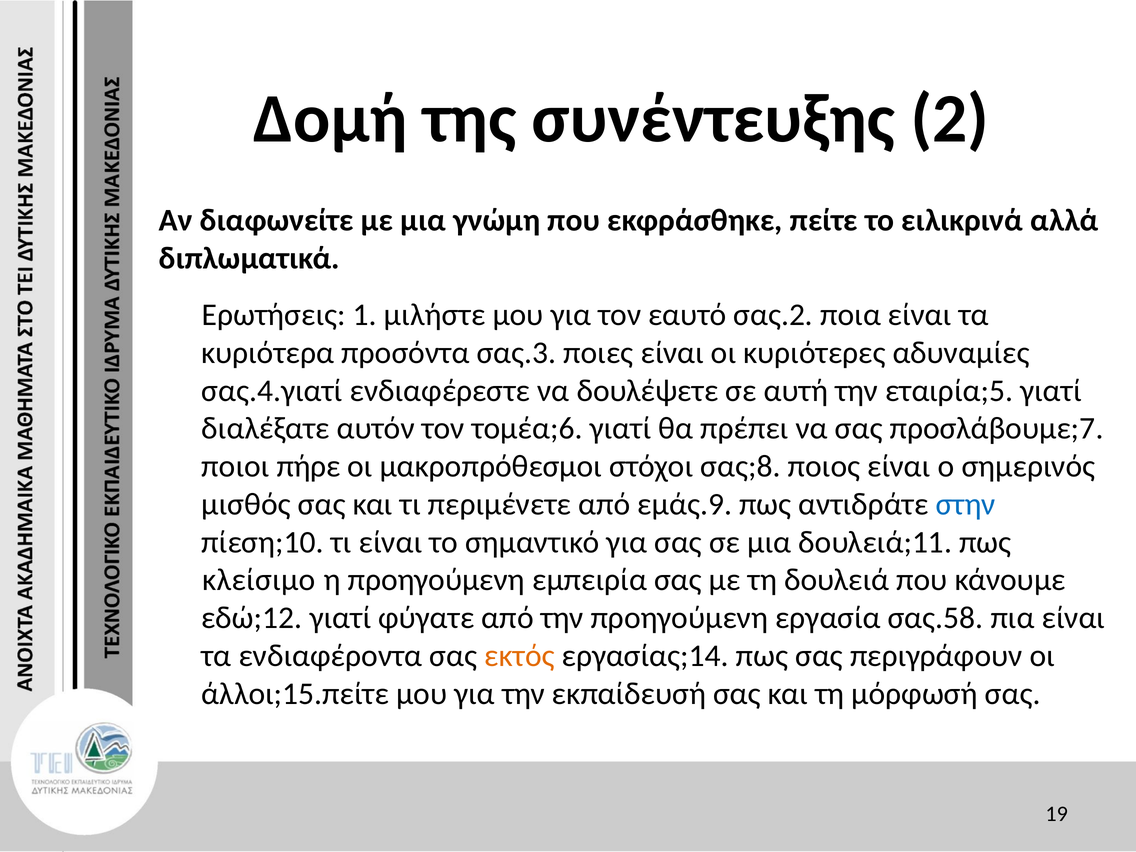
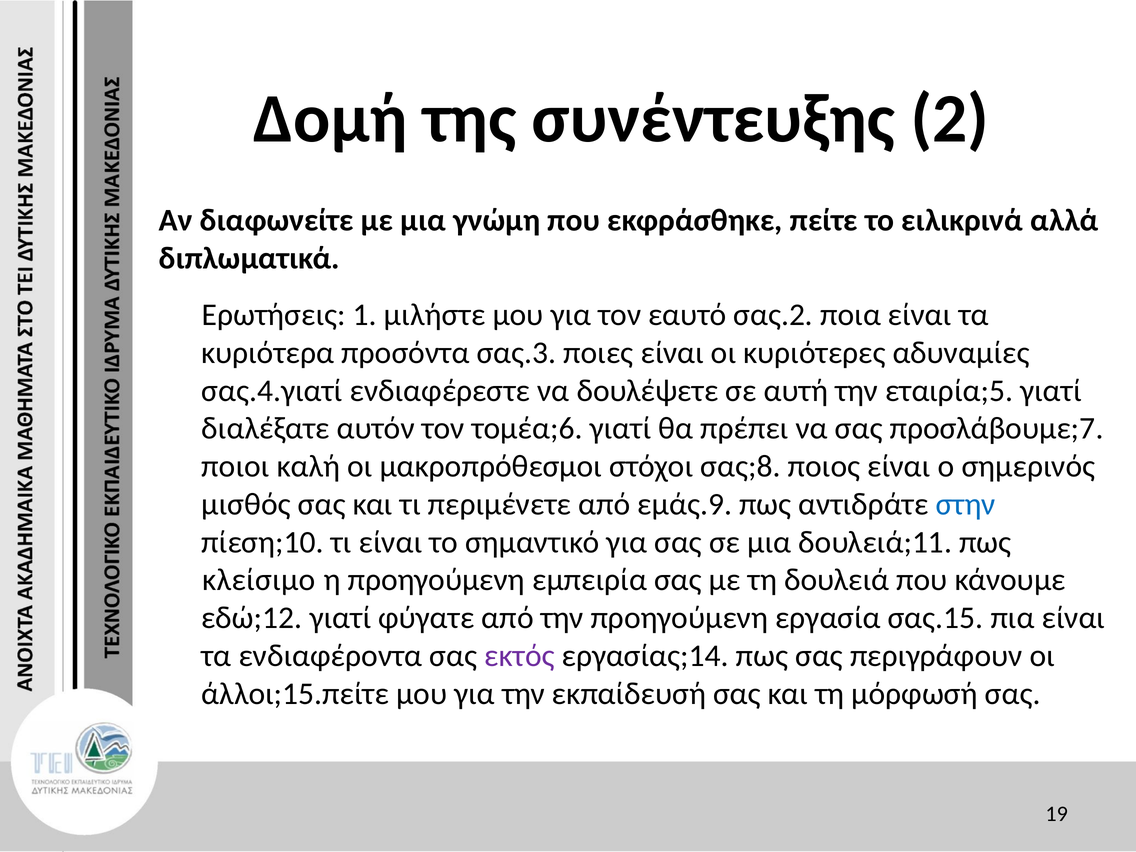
πήρε: πήρε -> καλή
σας.58: σας.58 -> σας.15
εκτός colour: orange -> purple
